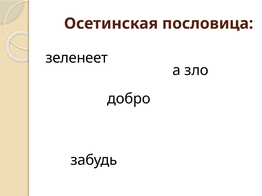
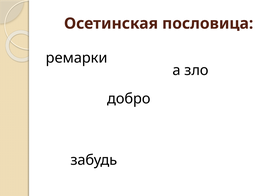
зеленеет: зеленеет -> ремарки
